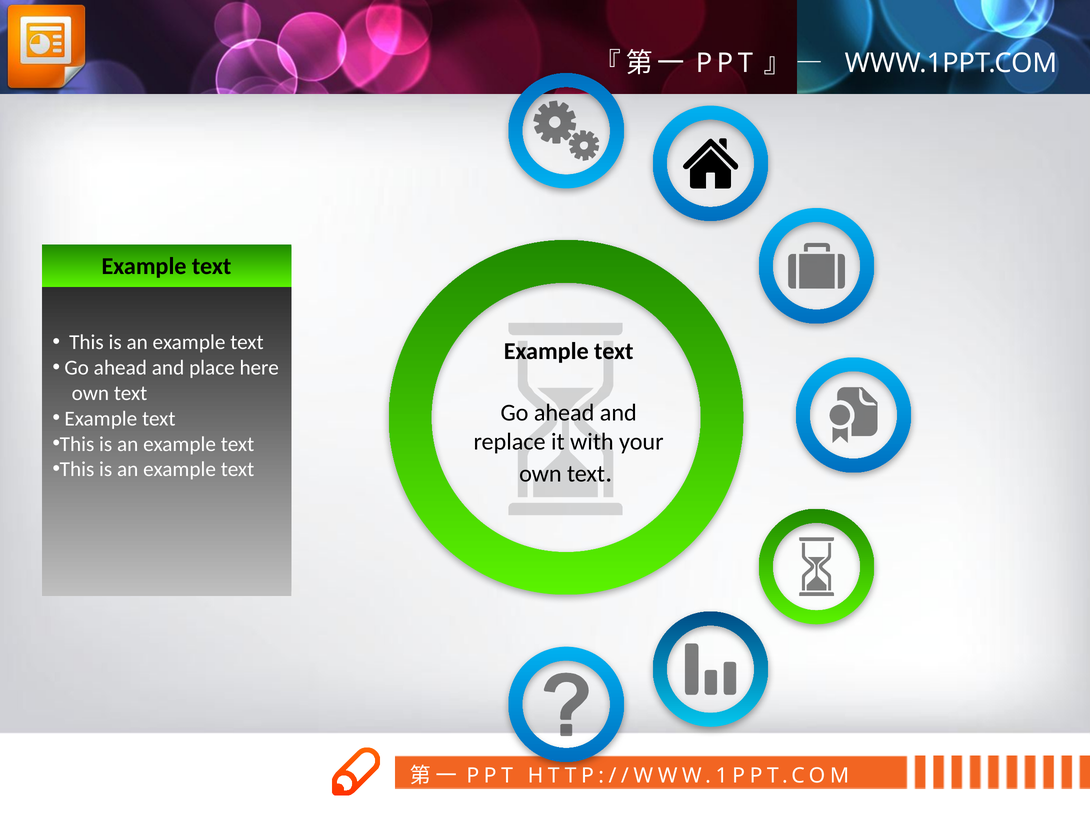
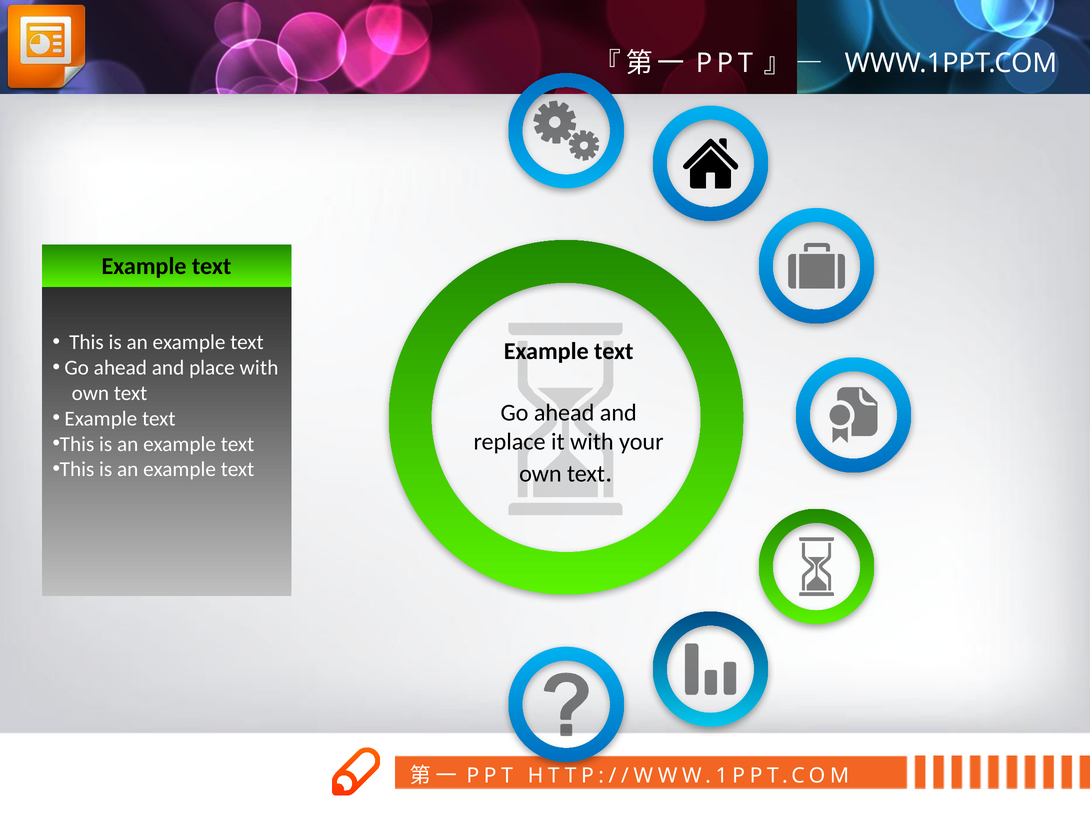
place here: here -> with
